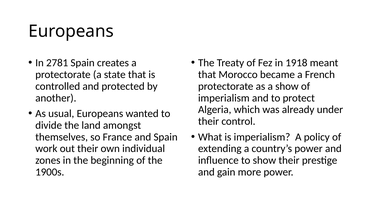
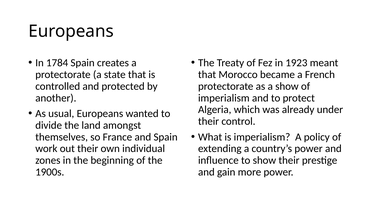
2781: 2781 -> 1784
1918: 1918 -> 1923
